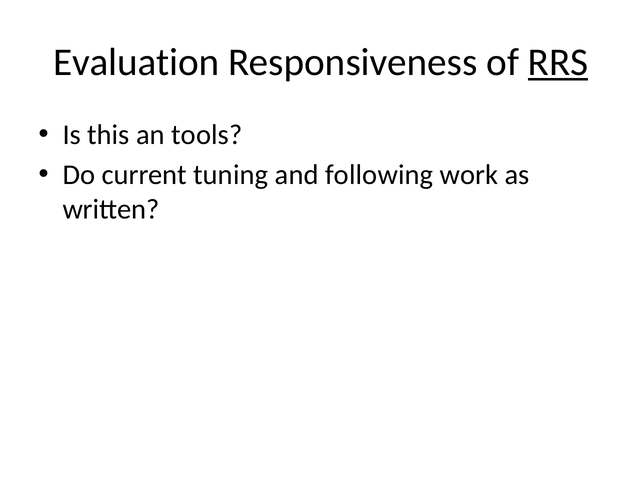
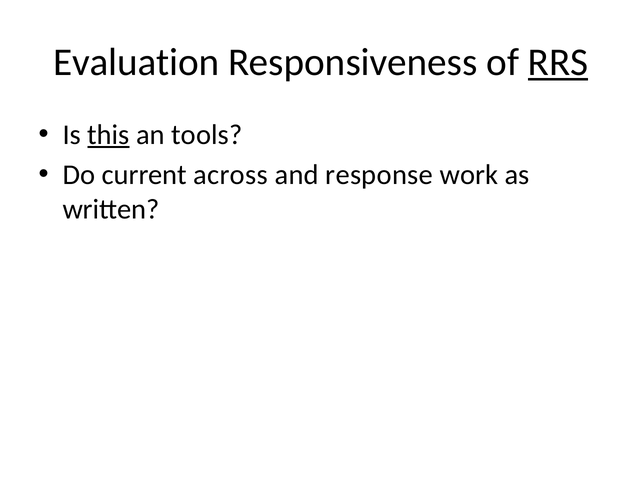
this underline: none -> present
tuning: tuning -> across
following: following -> response
